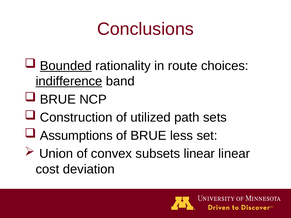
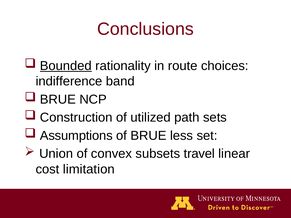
indifference underline: present -> none
subsets linear: linear -> travel
deviation: deviation -> limitation
